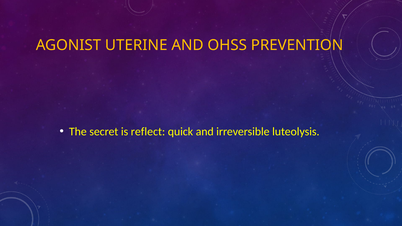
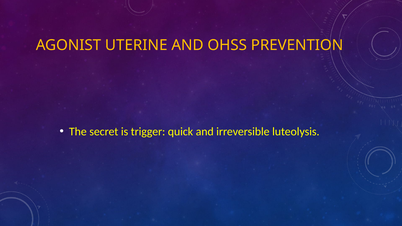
reflect: reflect -> trigger
